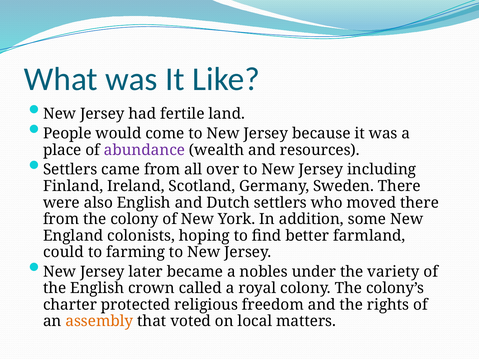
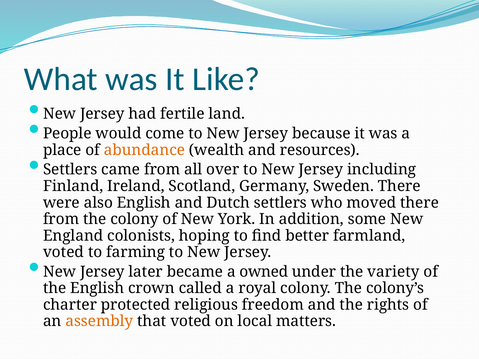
abundance colour: purple -> orange
could at (64, 252): could -> voted
nobles: nobles -> owned
